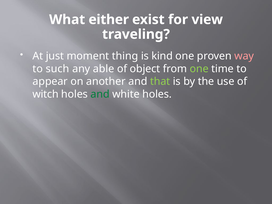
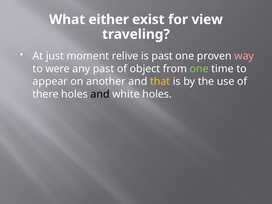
thing: thing -> relive
is kind: kind -> past
such: such -> were
any able: able -> past
that colour: light green -> yellow
witch: witch -> there
and at (100, 94) colour: green -> black
